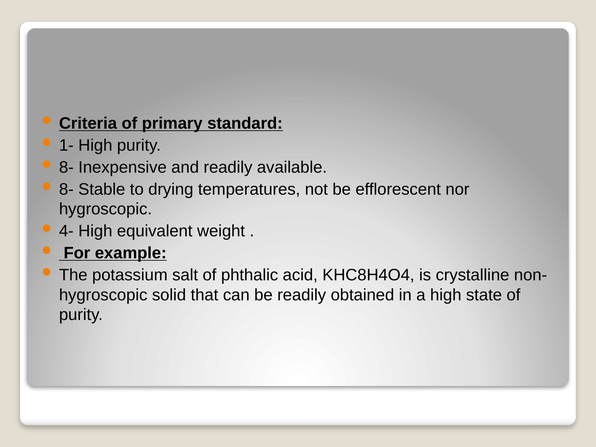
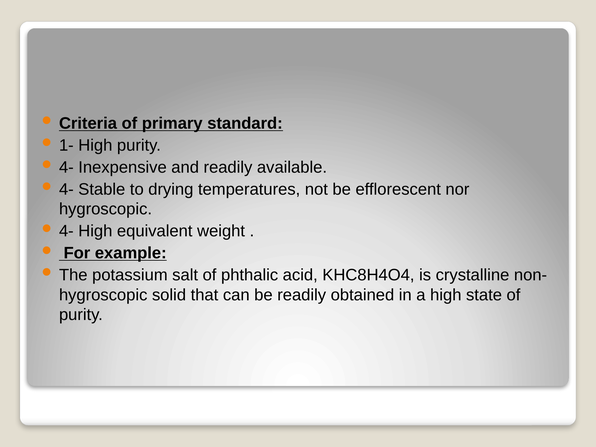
8- at (66, 167): 8- -> 4-
8- at (66, 189): 8- -> 4-
